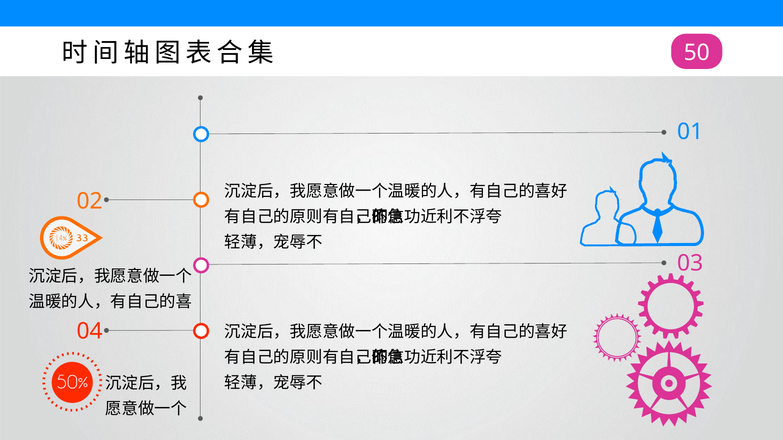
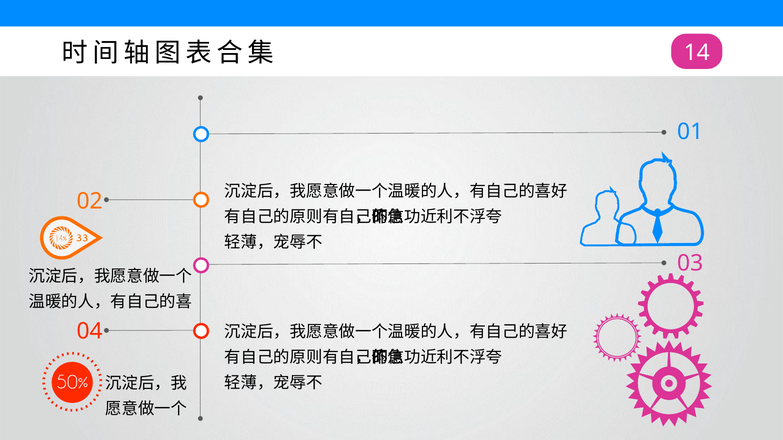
50: 50 -> 14
